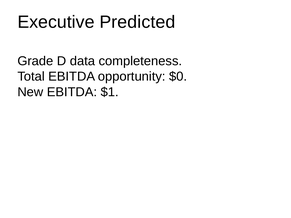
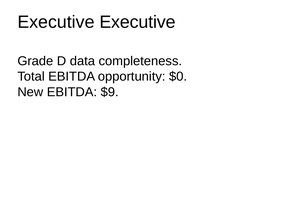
Executive Predicted: Predicted -> Executive
$1: $1 -> $9
